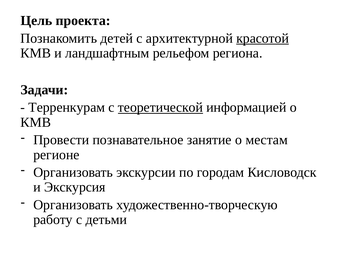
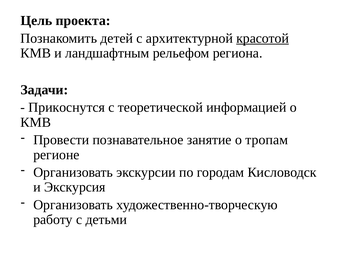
Терренкурам: Терренкурам -> Прикоснутся
теоретической underline: present -> none
местам: местам -> тропам
